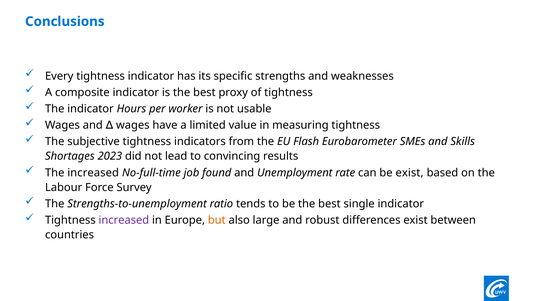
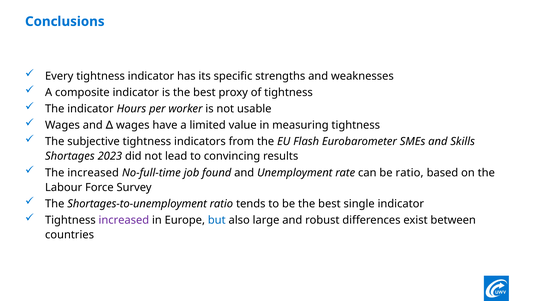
be exist: exist -> ratio
Strengths-to-unemployment: Strengths-to-unemployment -> Shortages-to-unemployment
but colour: orange -> blue
